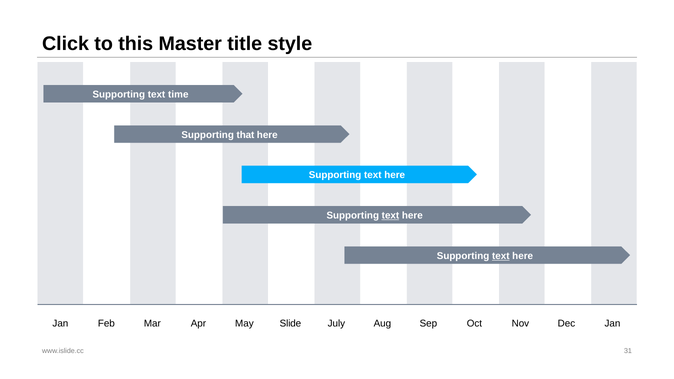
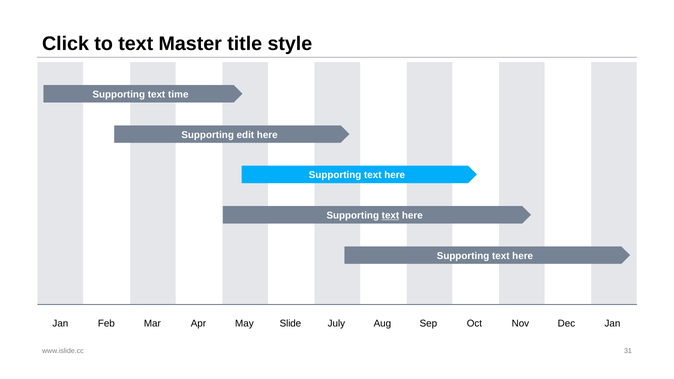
to this: this -> text
that: that -> edit
text at (501, 256) underline: present -> none
